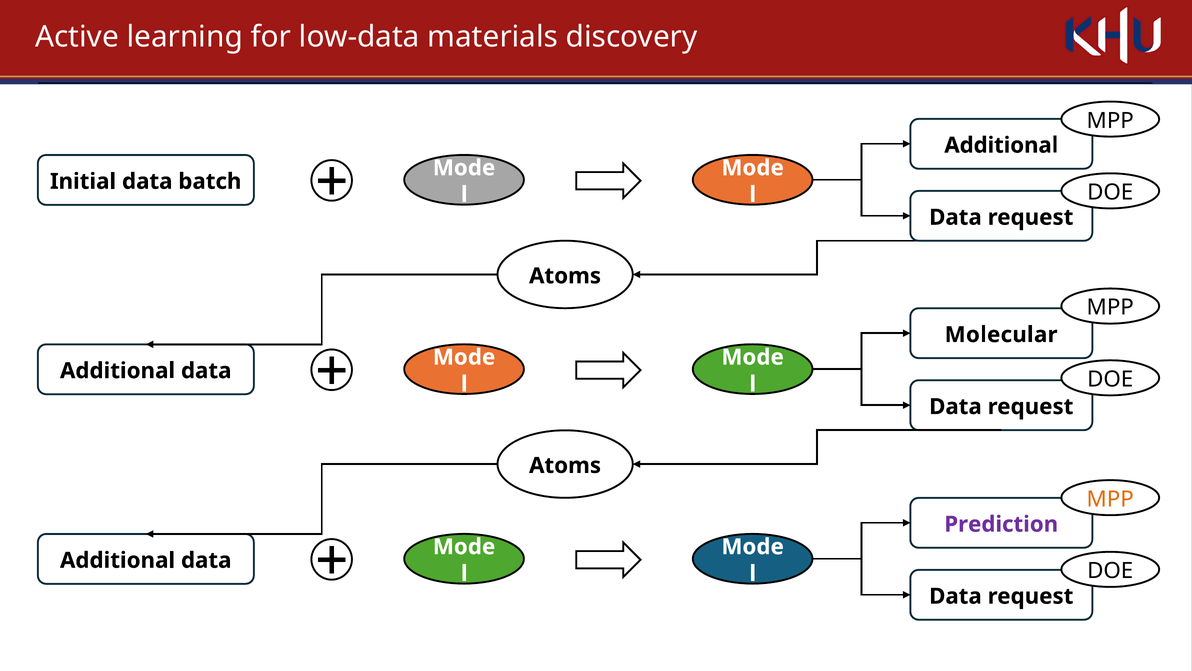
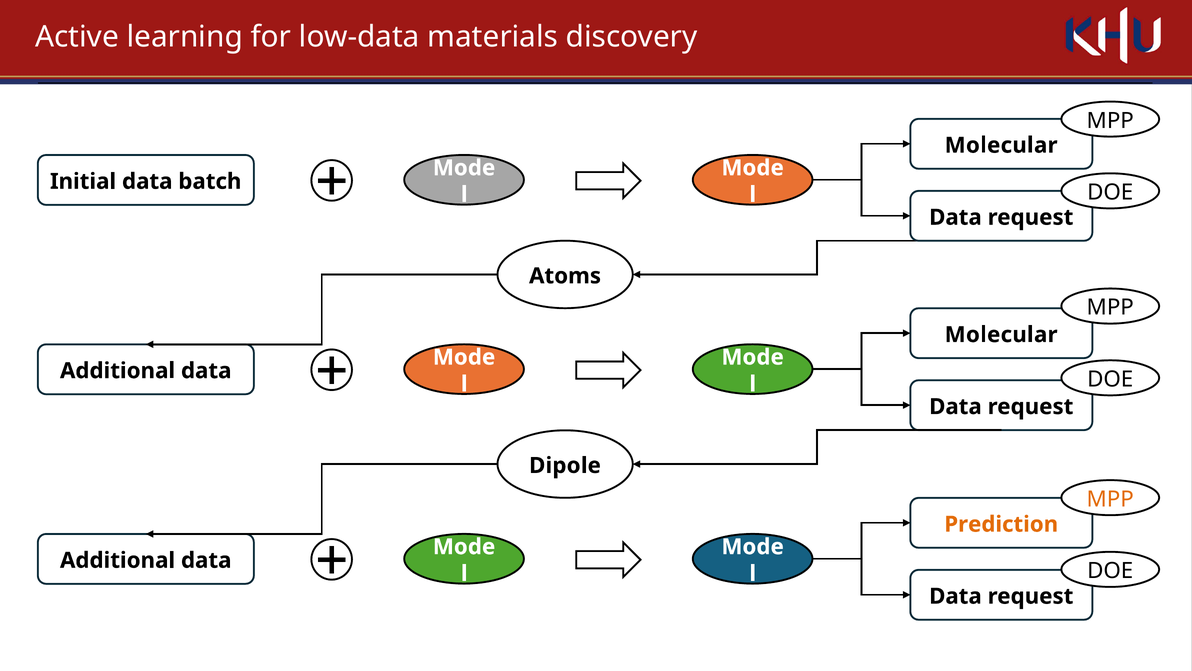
Additional at (1001, 145): Additional -> Molecular
Atoms at (565, 465): Atoms -> Dipole
Prediction colour: purple -> orange
